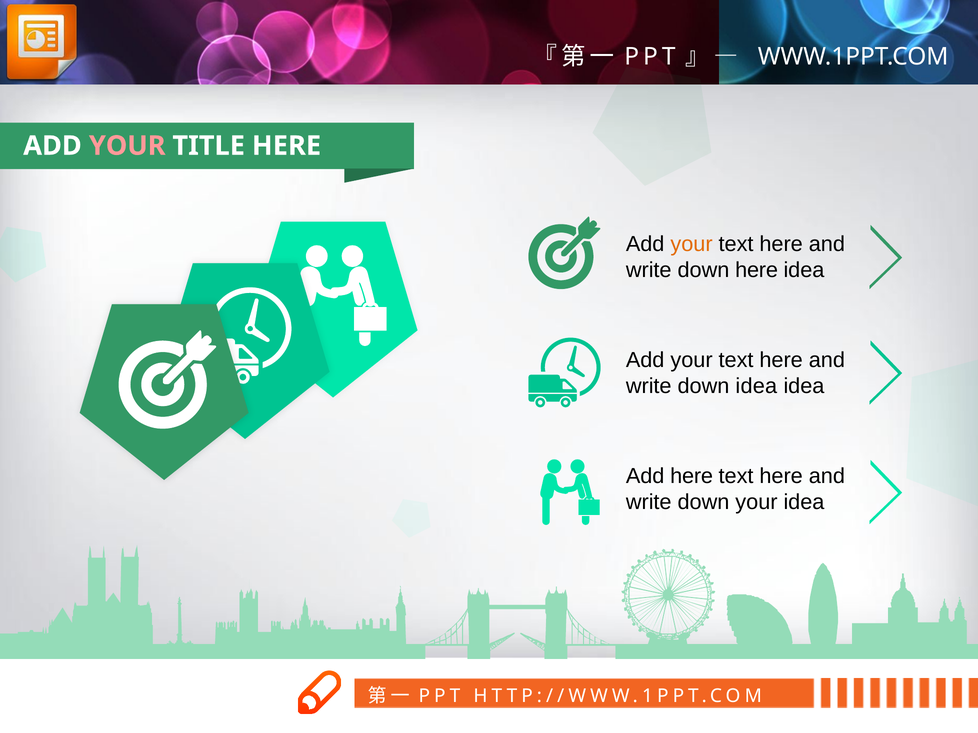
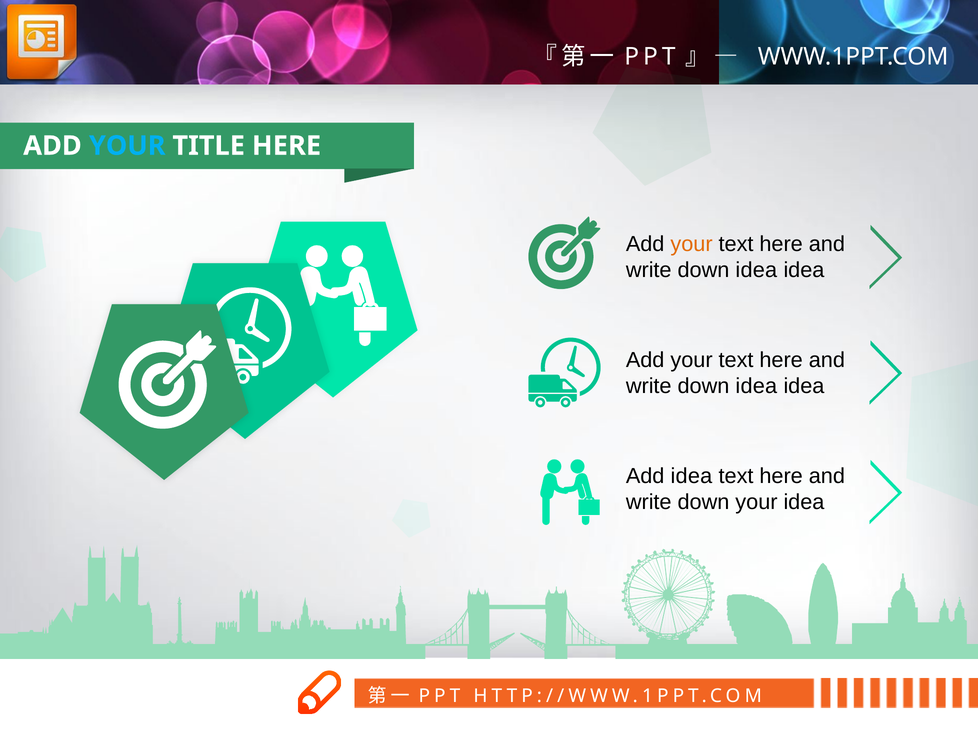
YOUR at (127, 146) colour: pink -> light blue
here at (757, 270): here -> idea
Add here: here -> idea
